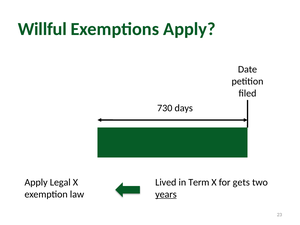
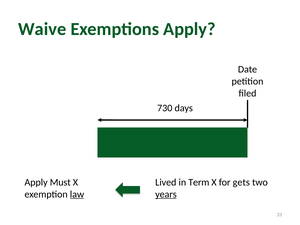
Willful: Willful -> Waive
Legal: Legal -> Must
law underline: none -> present
